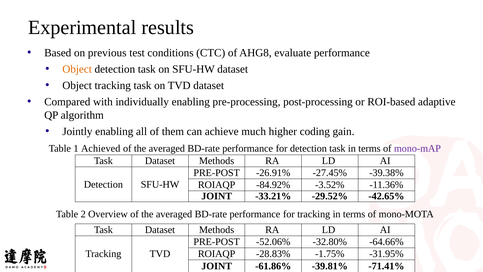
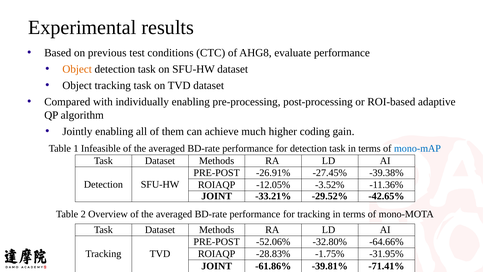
Achieved: Achieved -> Infeasible
mono-mAP colour: purple -> blue
-84.92%: -84.92% -> -12.05%
